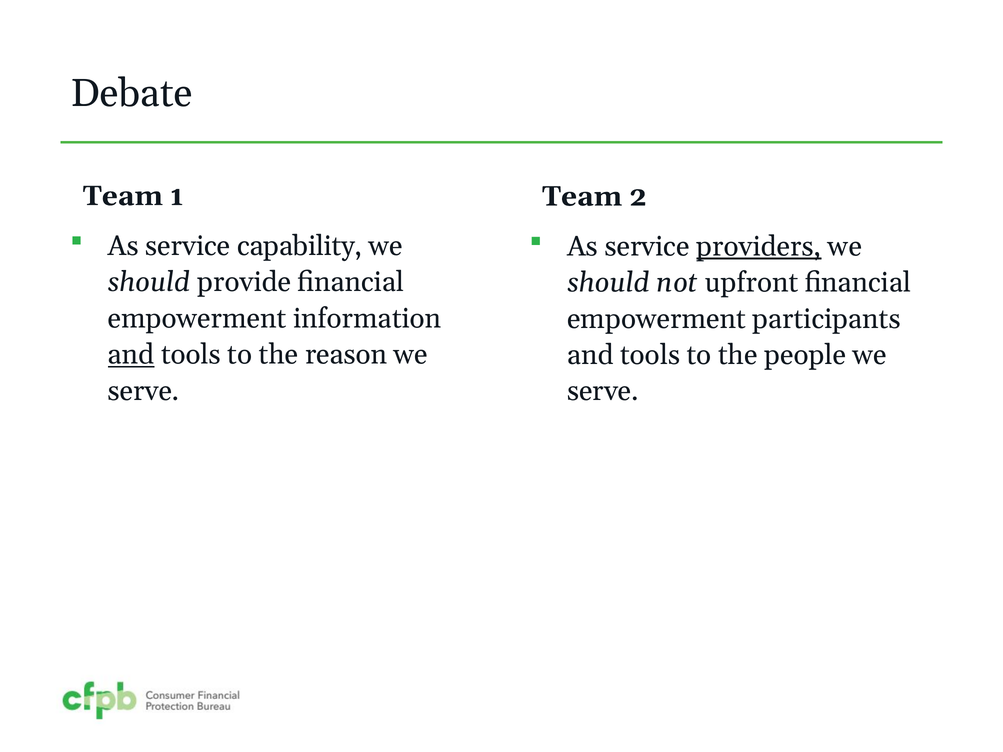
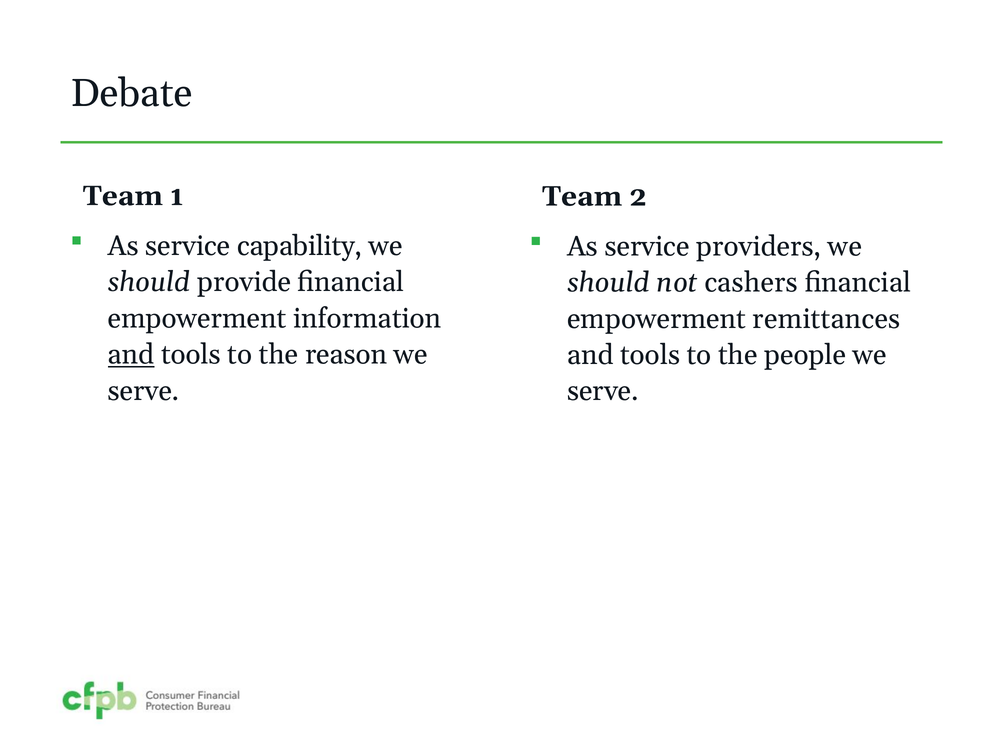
providers underline: present -> none
upfront: upfront -> cashers
participants: participants -> remittances
